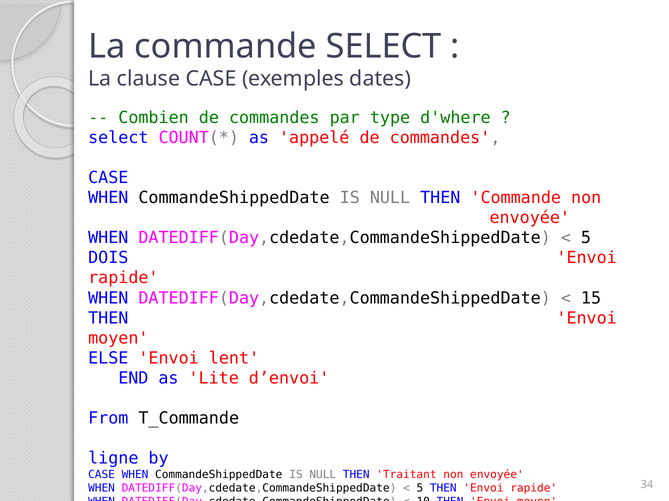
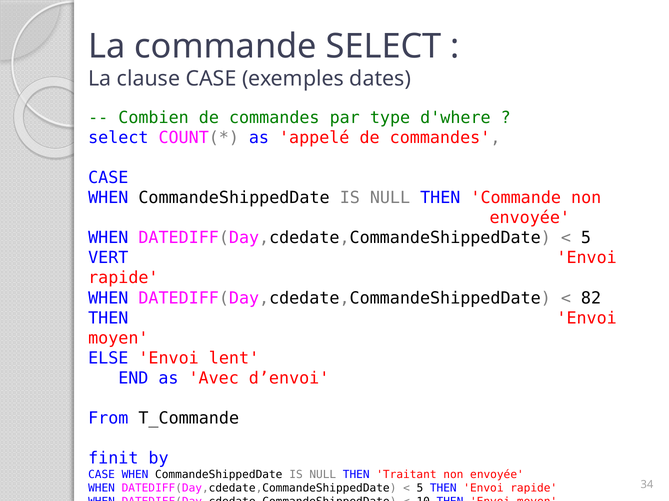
DOIS: DOIS -> VERT
15: 15 -> 82
Lite: Lite -> Avec
ligne: ligne -> finit
